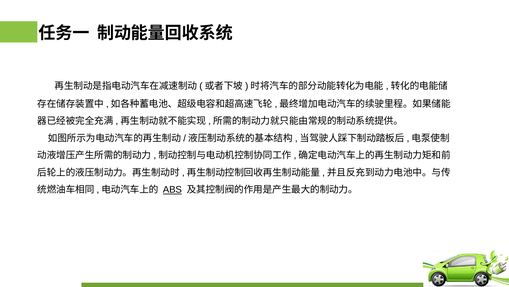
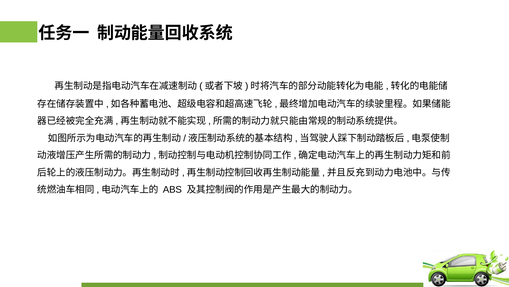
ABS underline: present -> none
